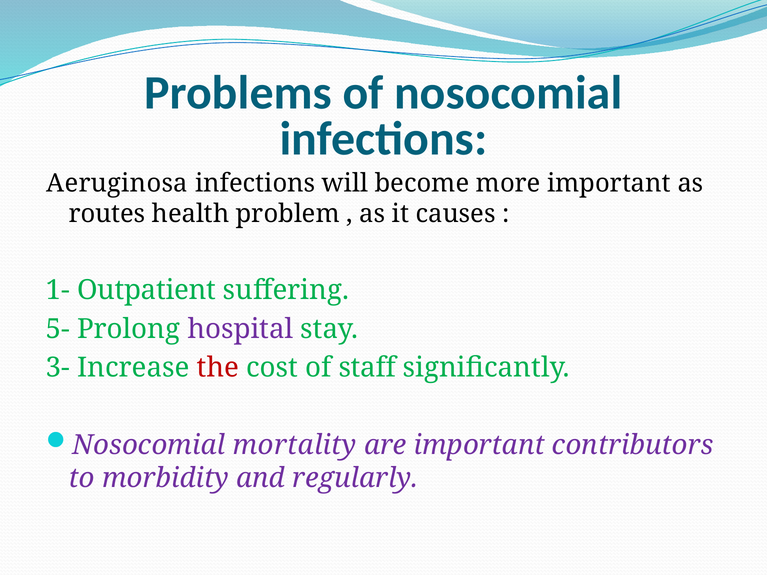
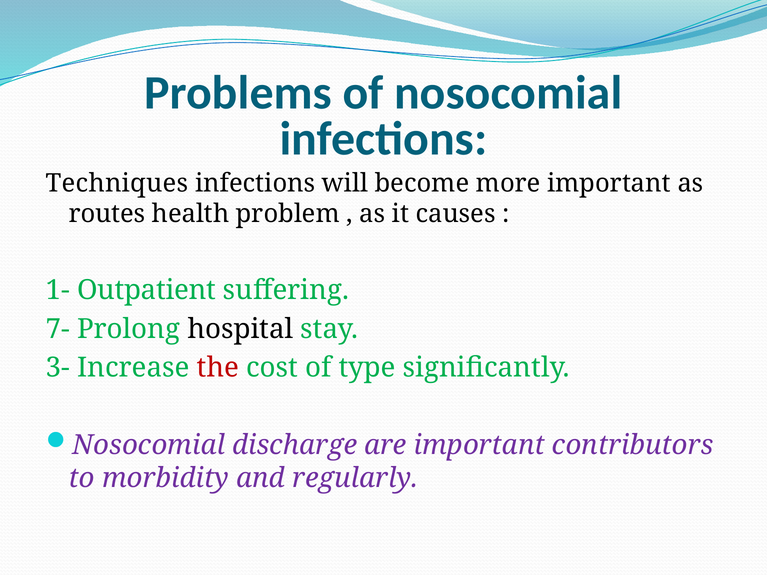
Aeruginosa: Aeruginosa -> Techniques
5-: 5- -> 7-
hospital colour: purple -> black
staff: staff -> type
mortality: mortality -> discharge
